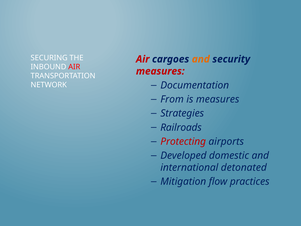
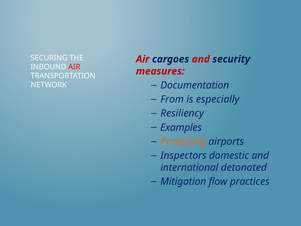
and at (201, 59) colour: orange -> red
is measures: measures -> especially
Strategies: Strategies -> Resiliency
Railroads: Railroads -> Examples
Protecting colour: red -> orange
Developed: Developed -> Inspectors
